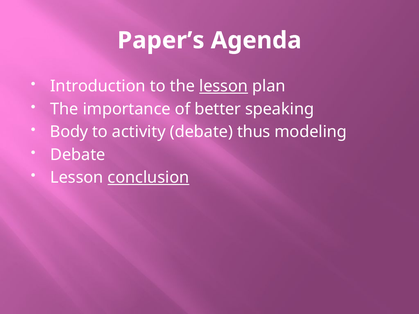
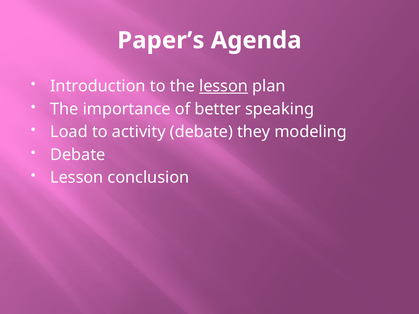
Body: Body -> Load
thus: thus -> they
conclusion underline: present -> none
